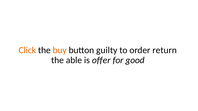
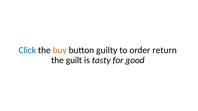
Click colour: orange -> blue
able: able -> guilt
offer: offer -> tasty
